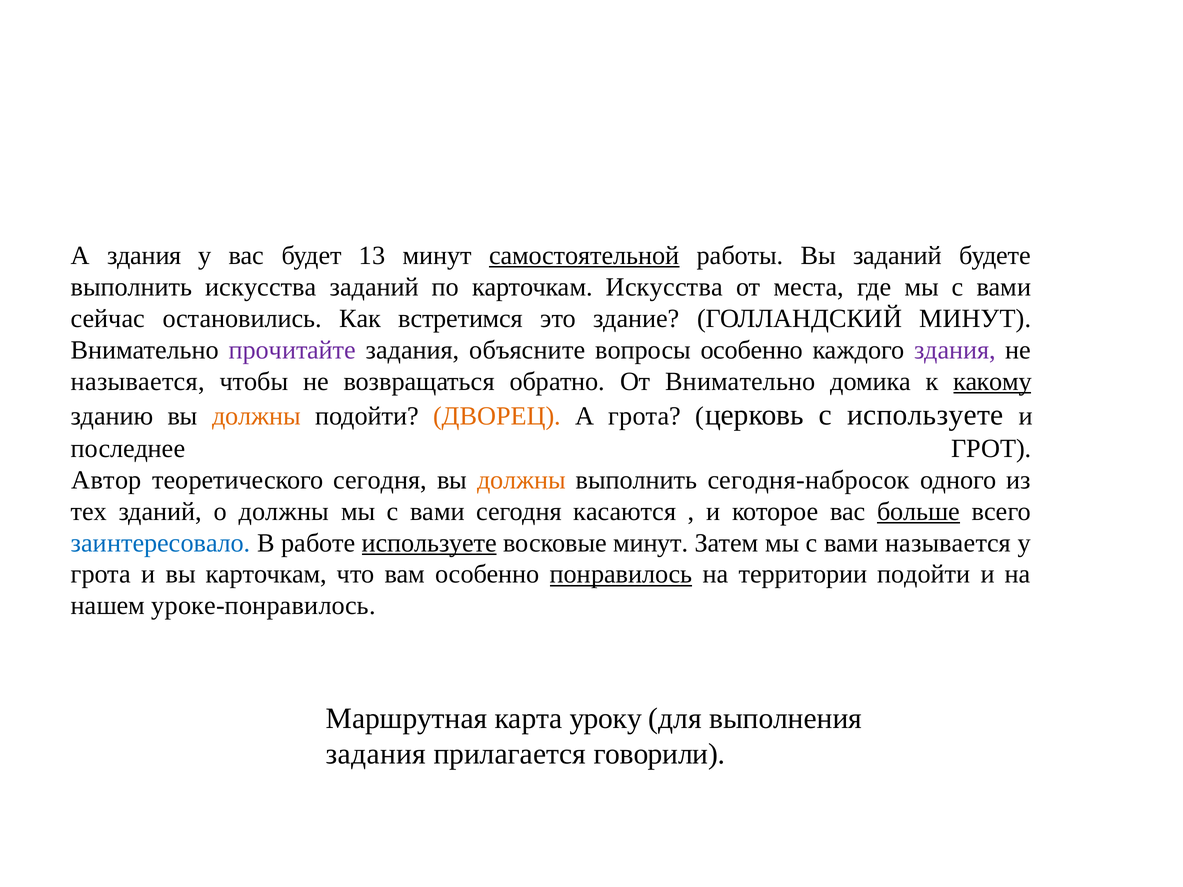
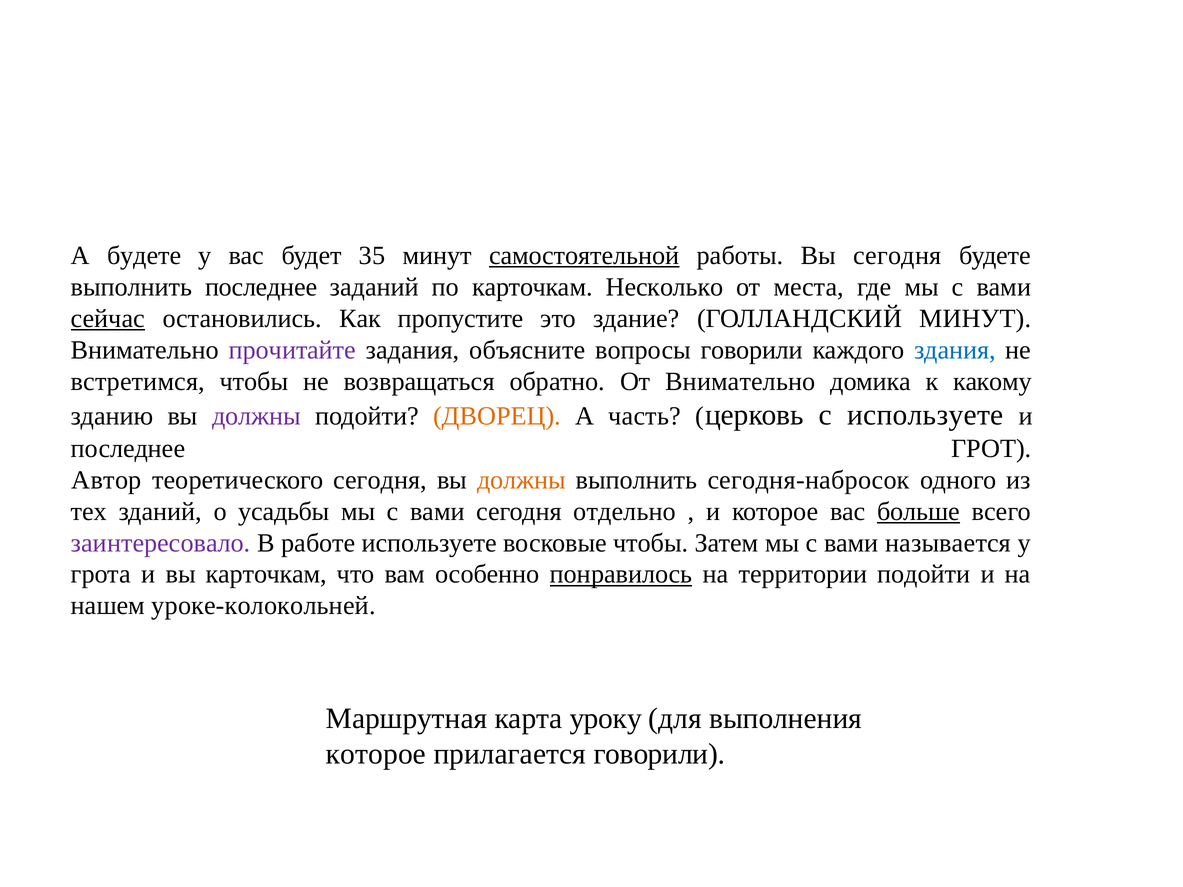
А здания: здания -> будете
13: 13 -> 35
Вы заданий: заданий -> сегодня
выполнить искусства: искусства -> последнее
карточкам Искусства: Искусства -> Несколько
сейчас underline: none -> present
встретимся: встретимся -> пропустите
вопросы особенно: особенно -> говорили
здания at (955, 350) colour: purple -> blue
называется at (138, 382): называется -> встретимся
какому underline: present -> none
должны at (256, 416) colour: orange -> purple
А грота: грота -> часть
о должны: должны -> усадьбы
касаются: касаются -> отдельно
заинтересовало colour: blue -> purple
используете at (429, 543) underline: present -> none
восковые минут: минут -> чтобы
уроке-понравилось: уроке-понравилось -> уроке-колокольней
задания at (376, 754): задания -> которое
